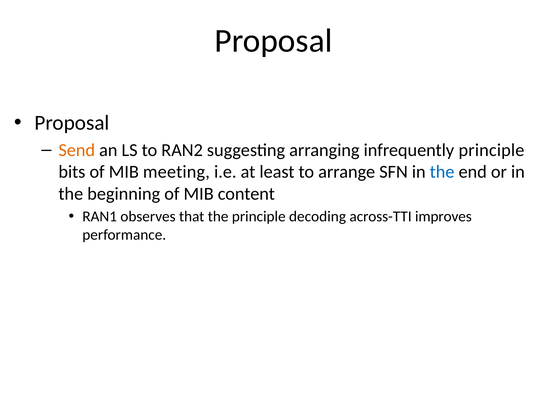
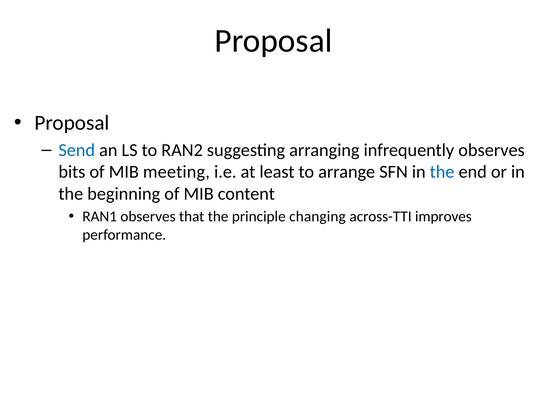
Send colour: orange -> blue
infrequently principle: principle -> observes
decoding: decoding -> changing
